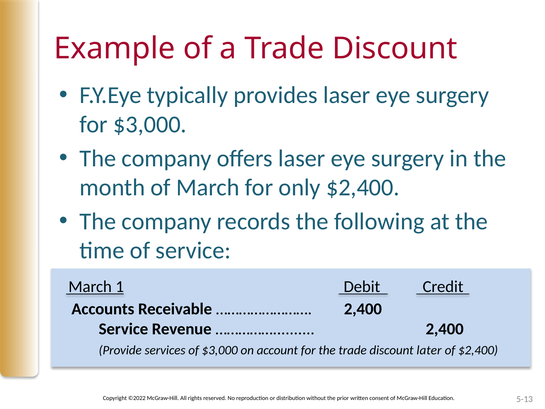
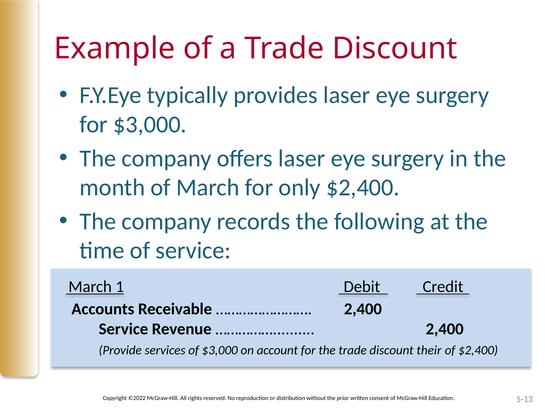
later: later -> their
